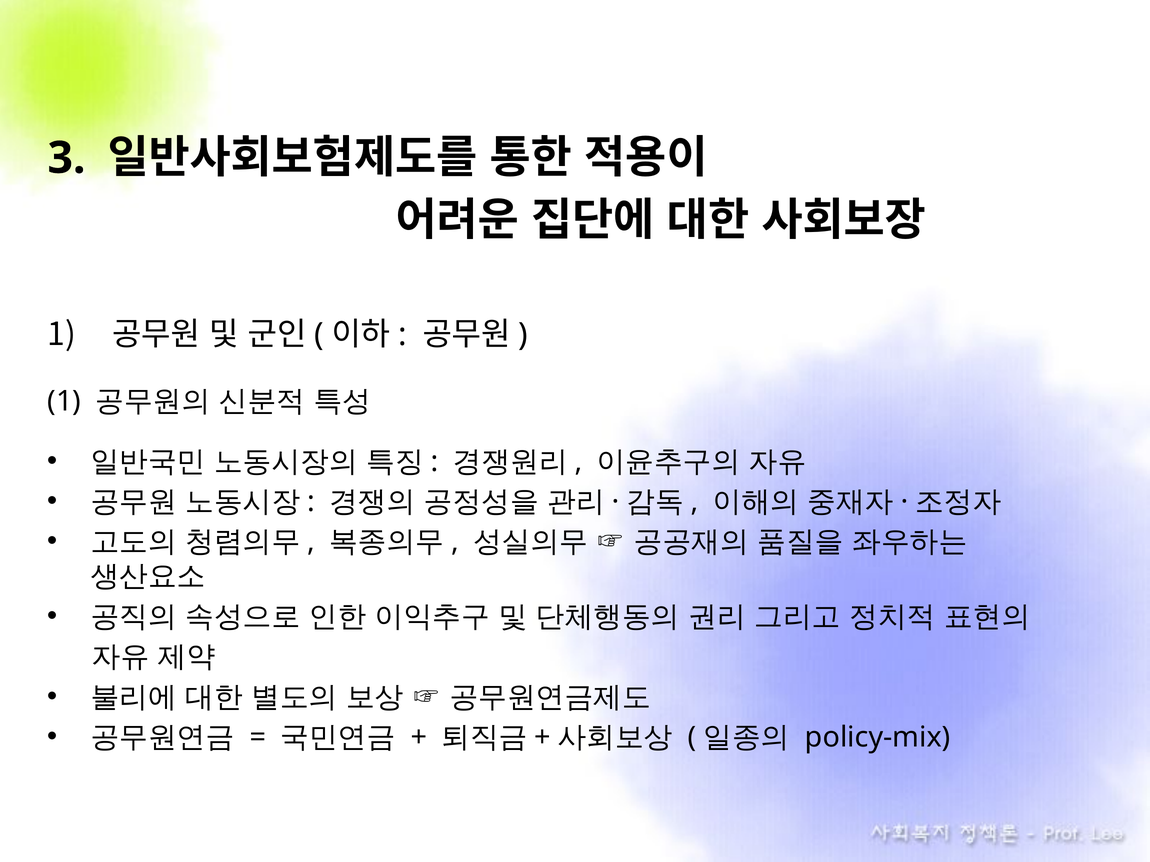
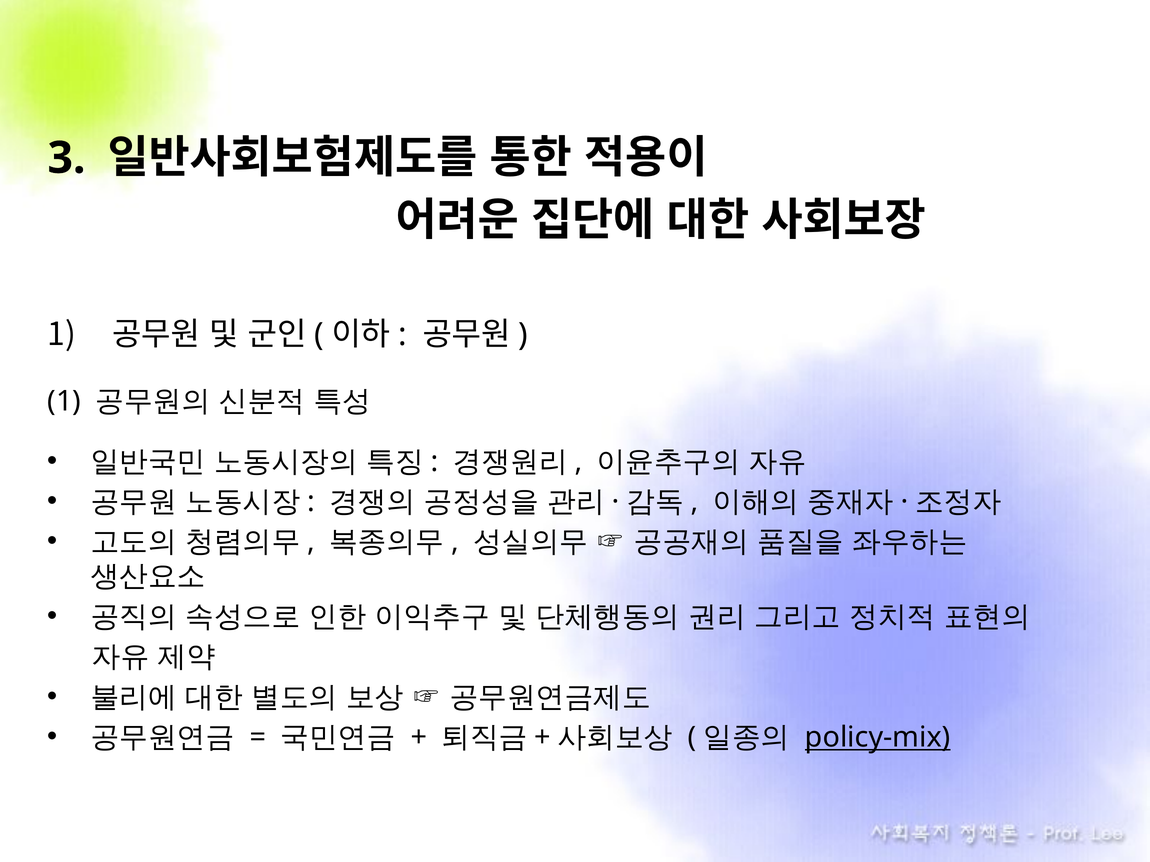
policy-mix underline: none -> present
